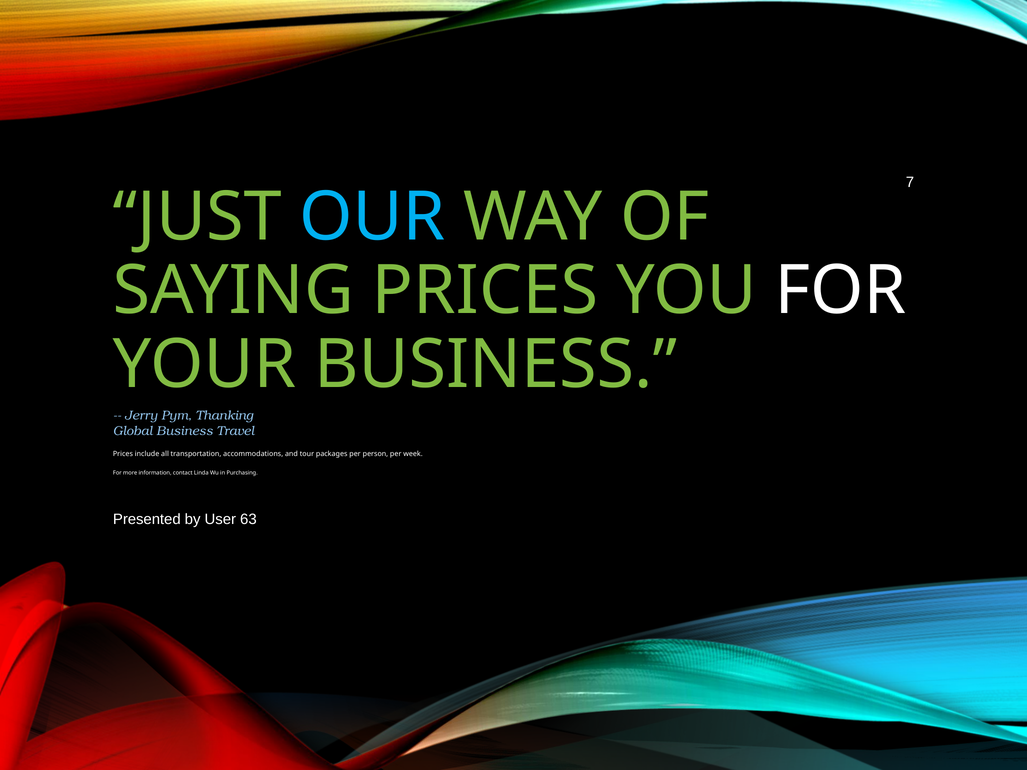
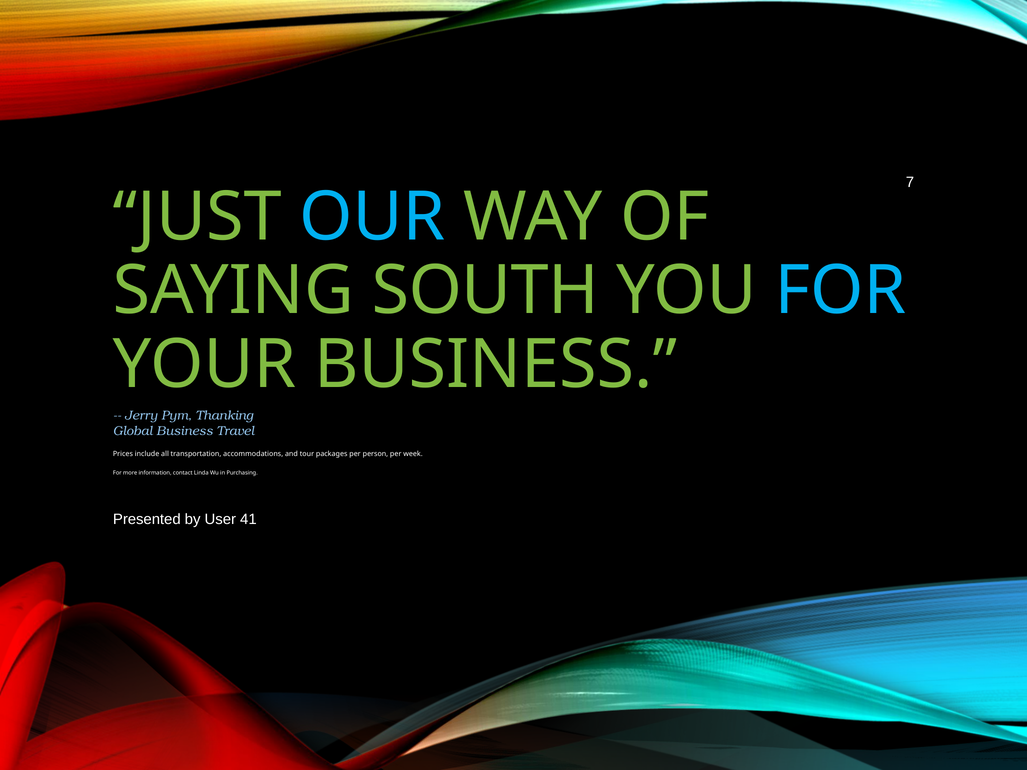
SAYING PRICES: PRICES -> SOUTH
FOR at (841, 291) colour: white -> light blue
63: 63 -> 41
